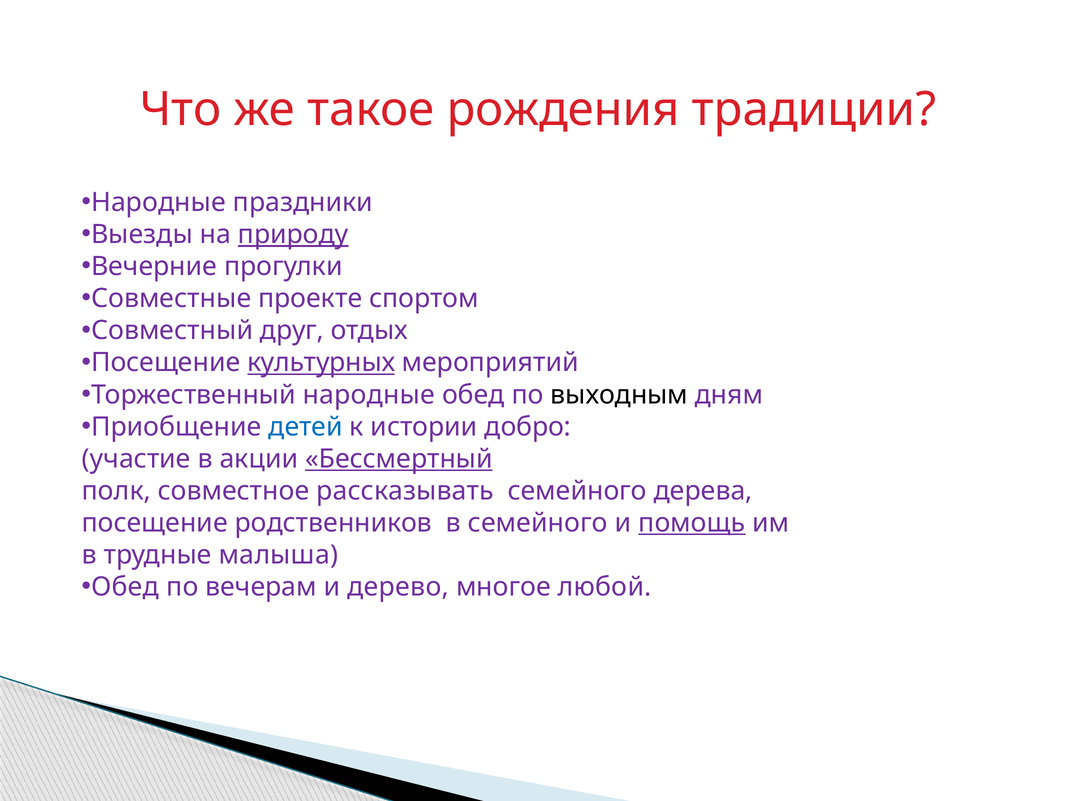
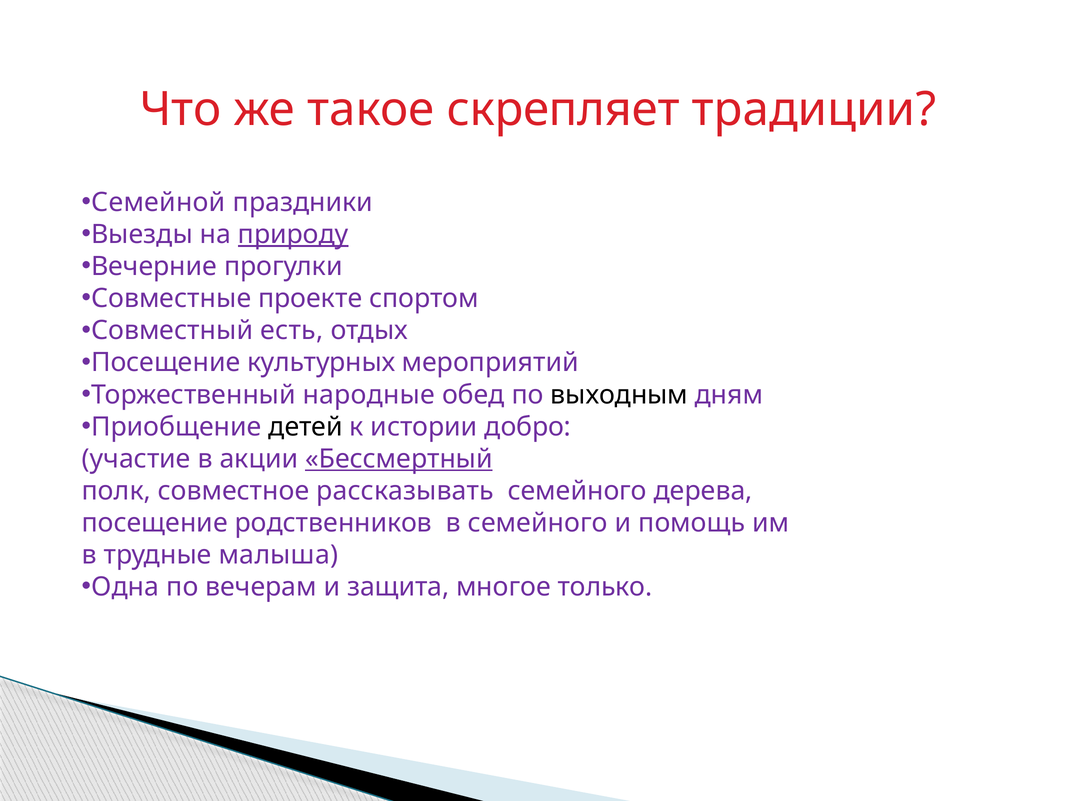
рождения: рождения -> скрепляет
Народные at (158, 202): Народные -> Семейной
друг: друг -> есть
культурных underline: present -> none
детей colour: blue -> black
помощь underline: present -> none
Обед at (125, 587): Обед -> Одна
дерево: дерево -> защита
любой: любой -> только
